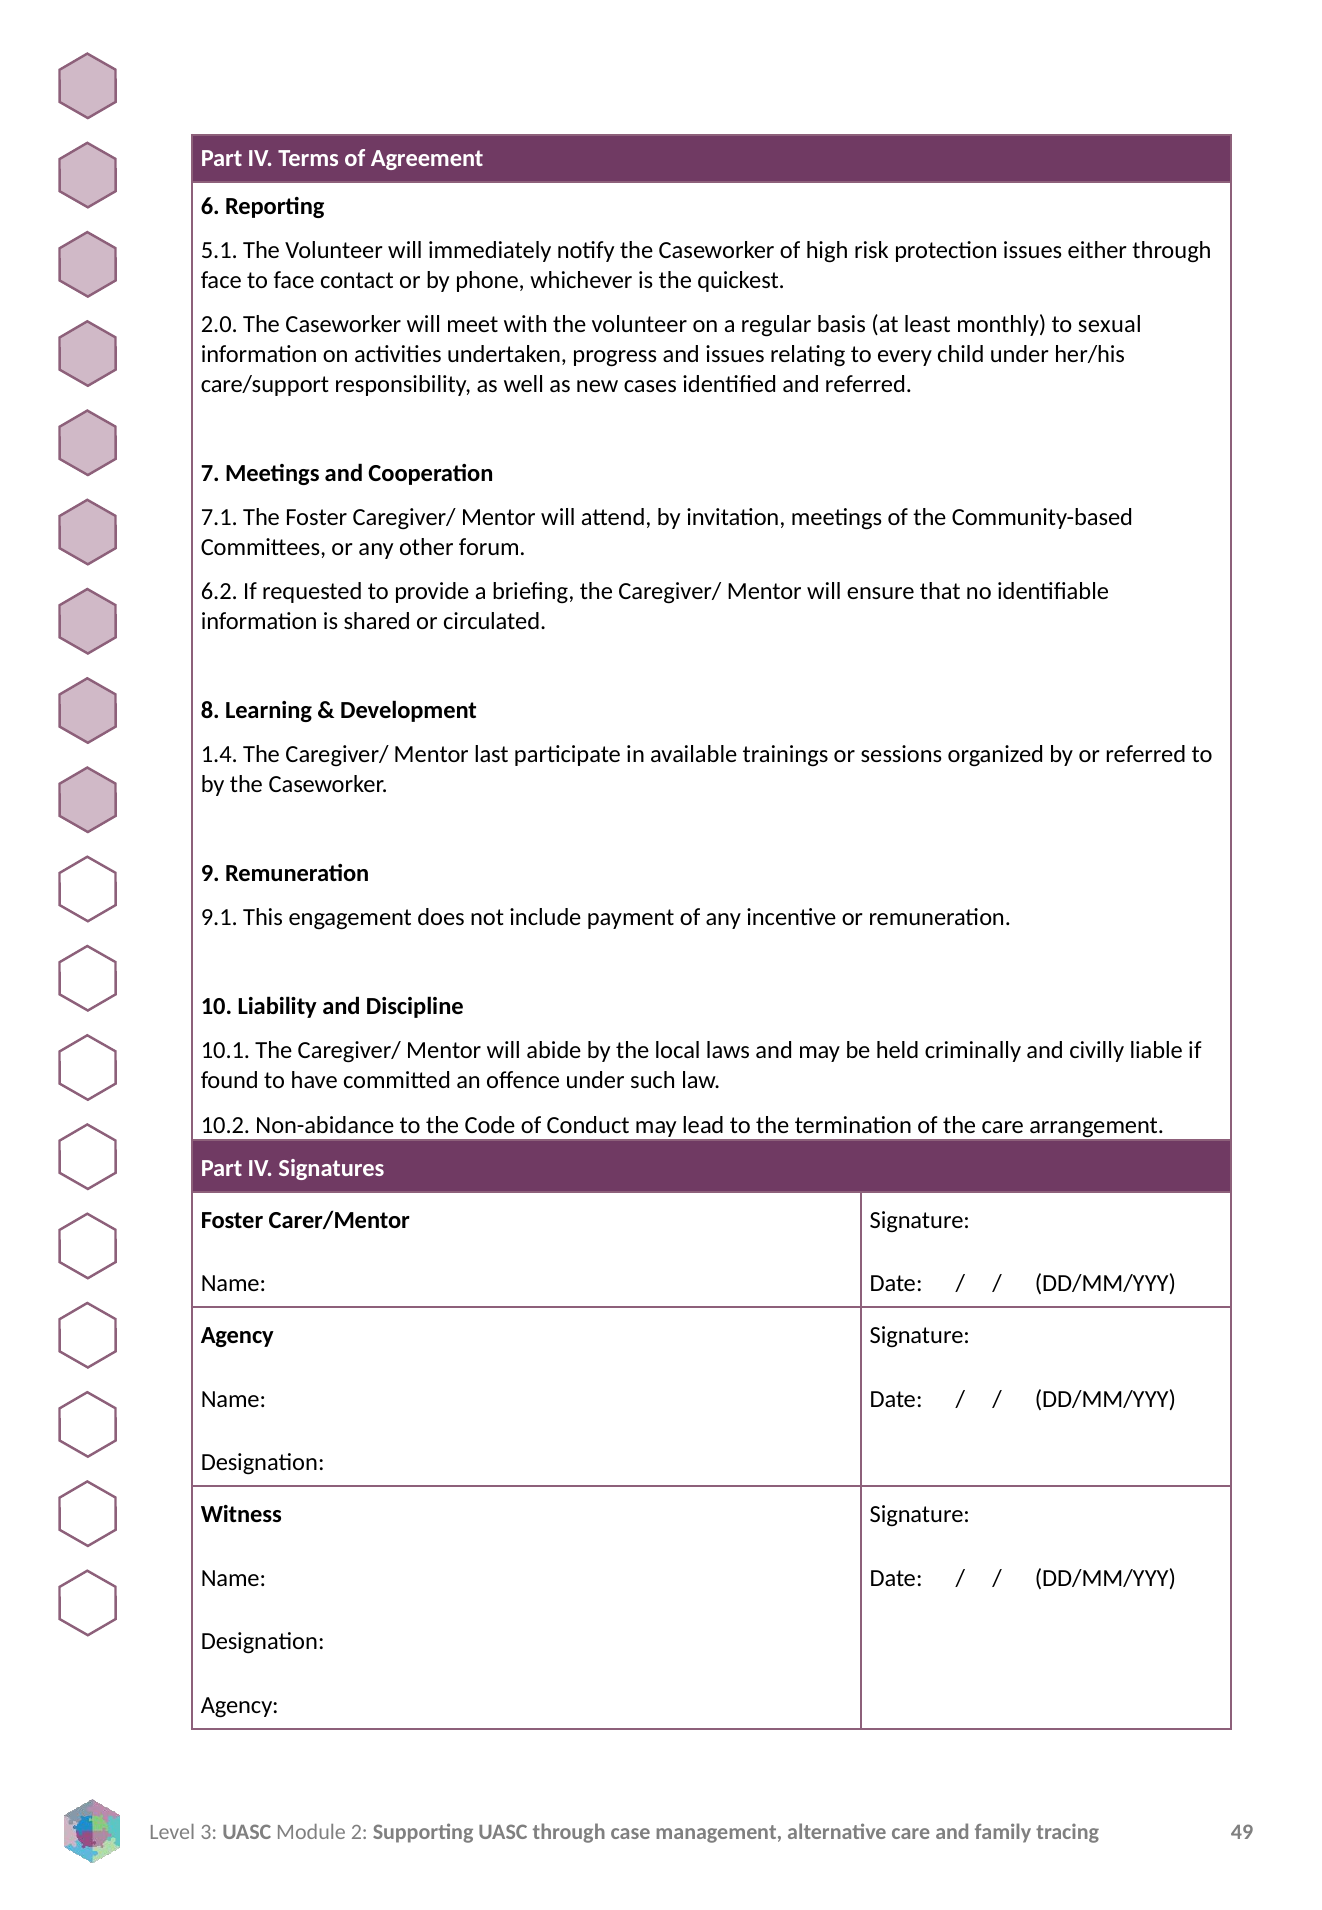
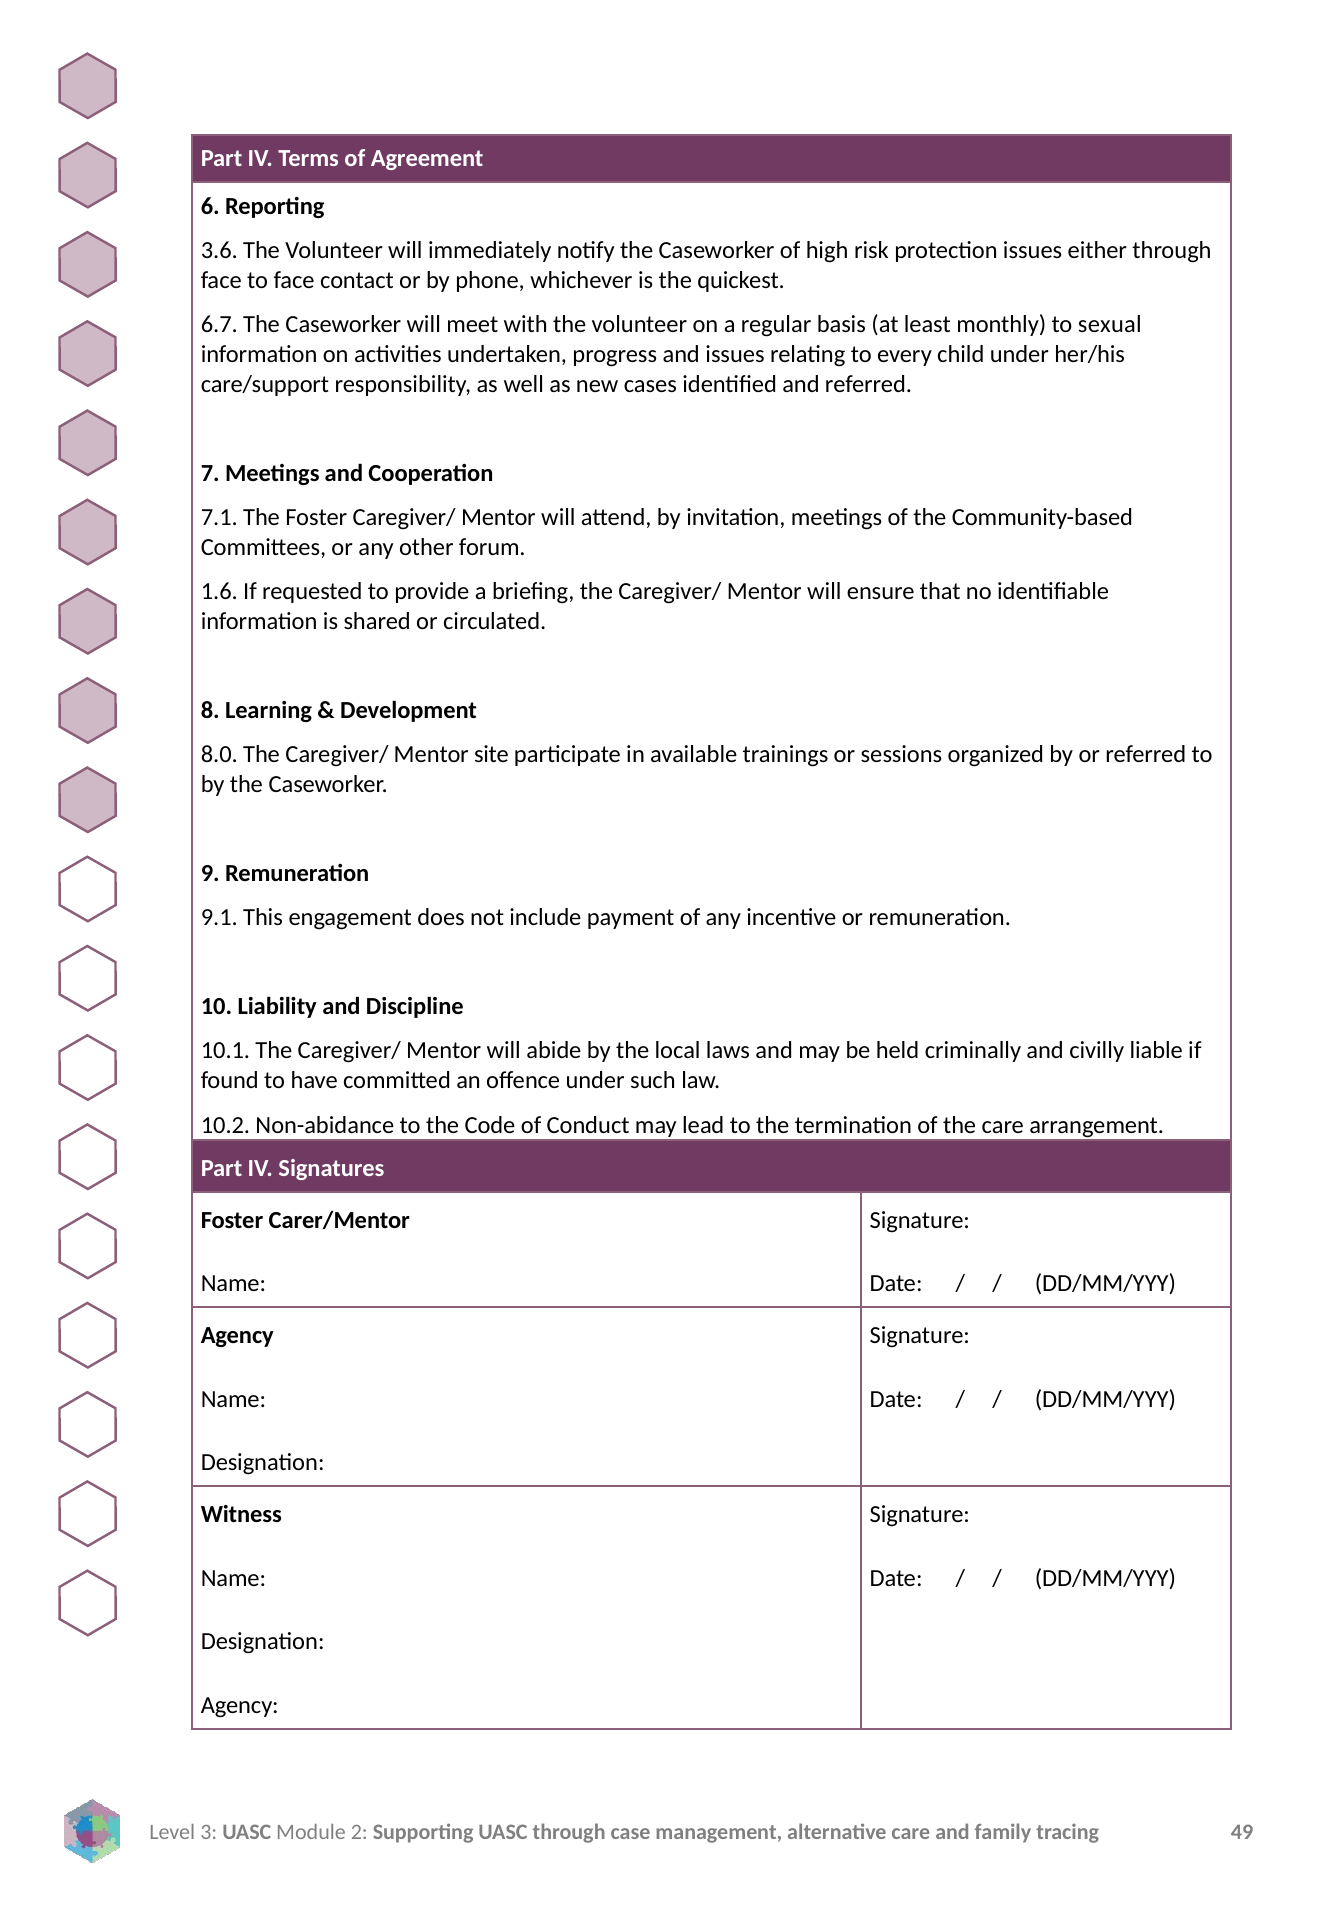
5.1: 5.1 -> 3.6
2.0: 2.0 -> 6.7
6.2: 6.2 -> 1.6
1.4: 1.4 -> 8.0
last: last -> site
